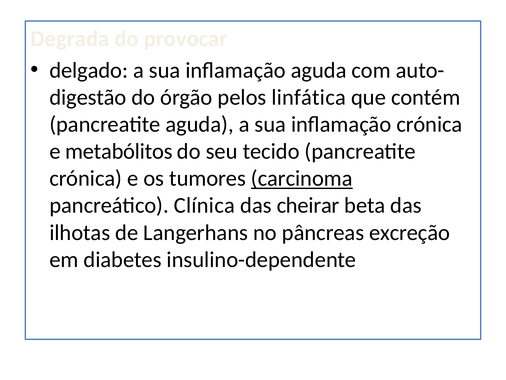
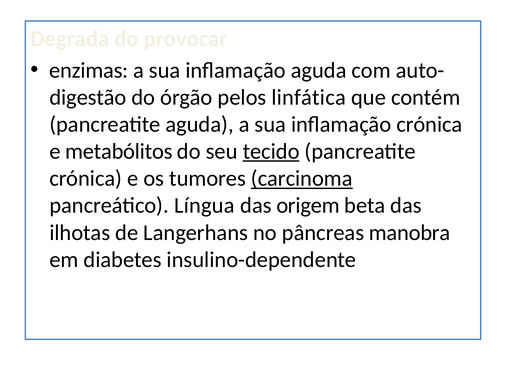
delgado: delgado -> enzimas
tecido underline: none -> present
Clínica: Clínica -> Língua
cheirar: cheirar -> origem
excreção: excreção -> manobra
